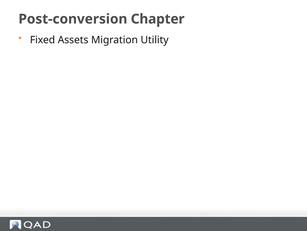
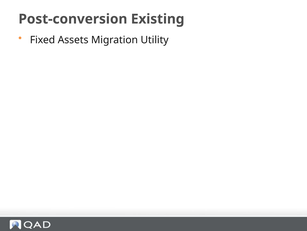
Chapter: Chapter -> Existing
